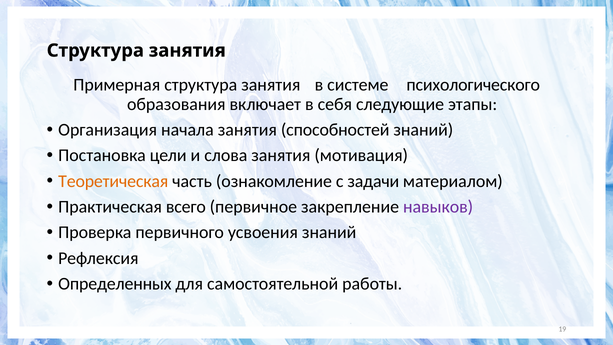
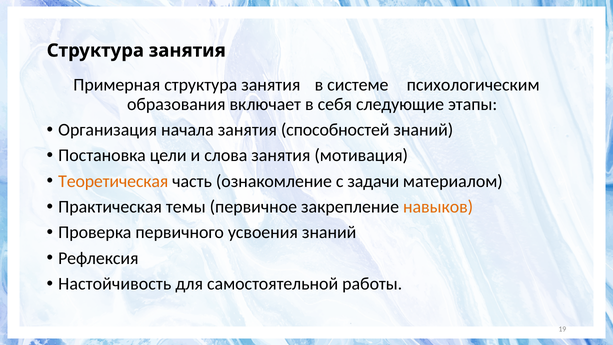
психологического: психологического -> психологическим
всего: всего -> темы
навыков colour: purple -> orange
Определенных: Определенных -> Настойчивость
